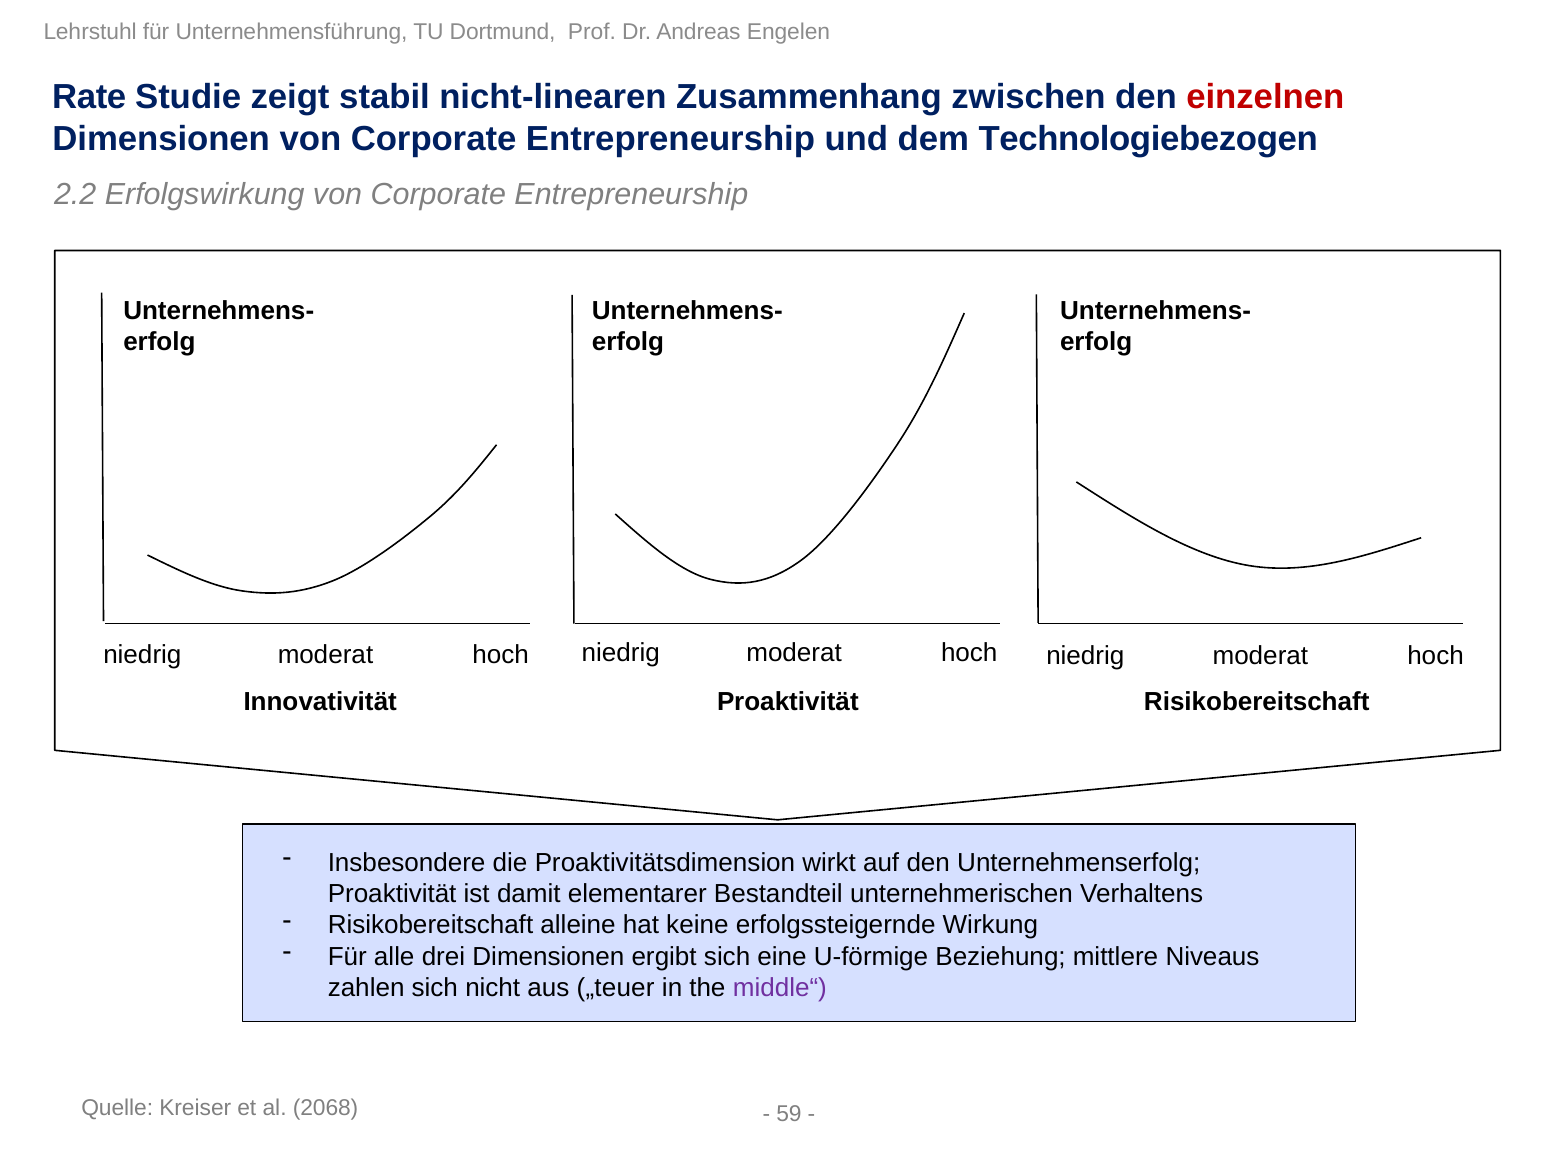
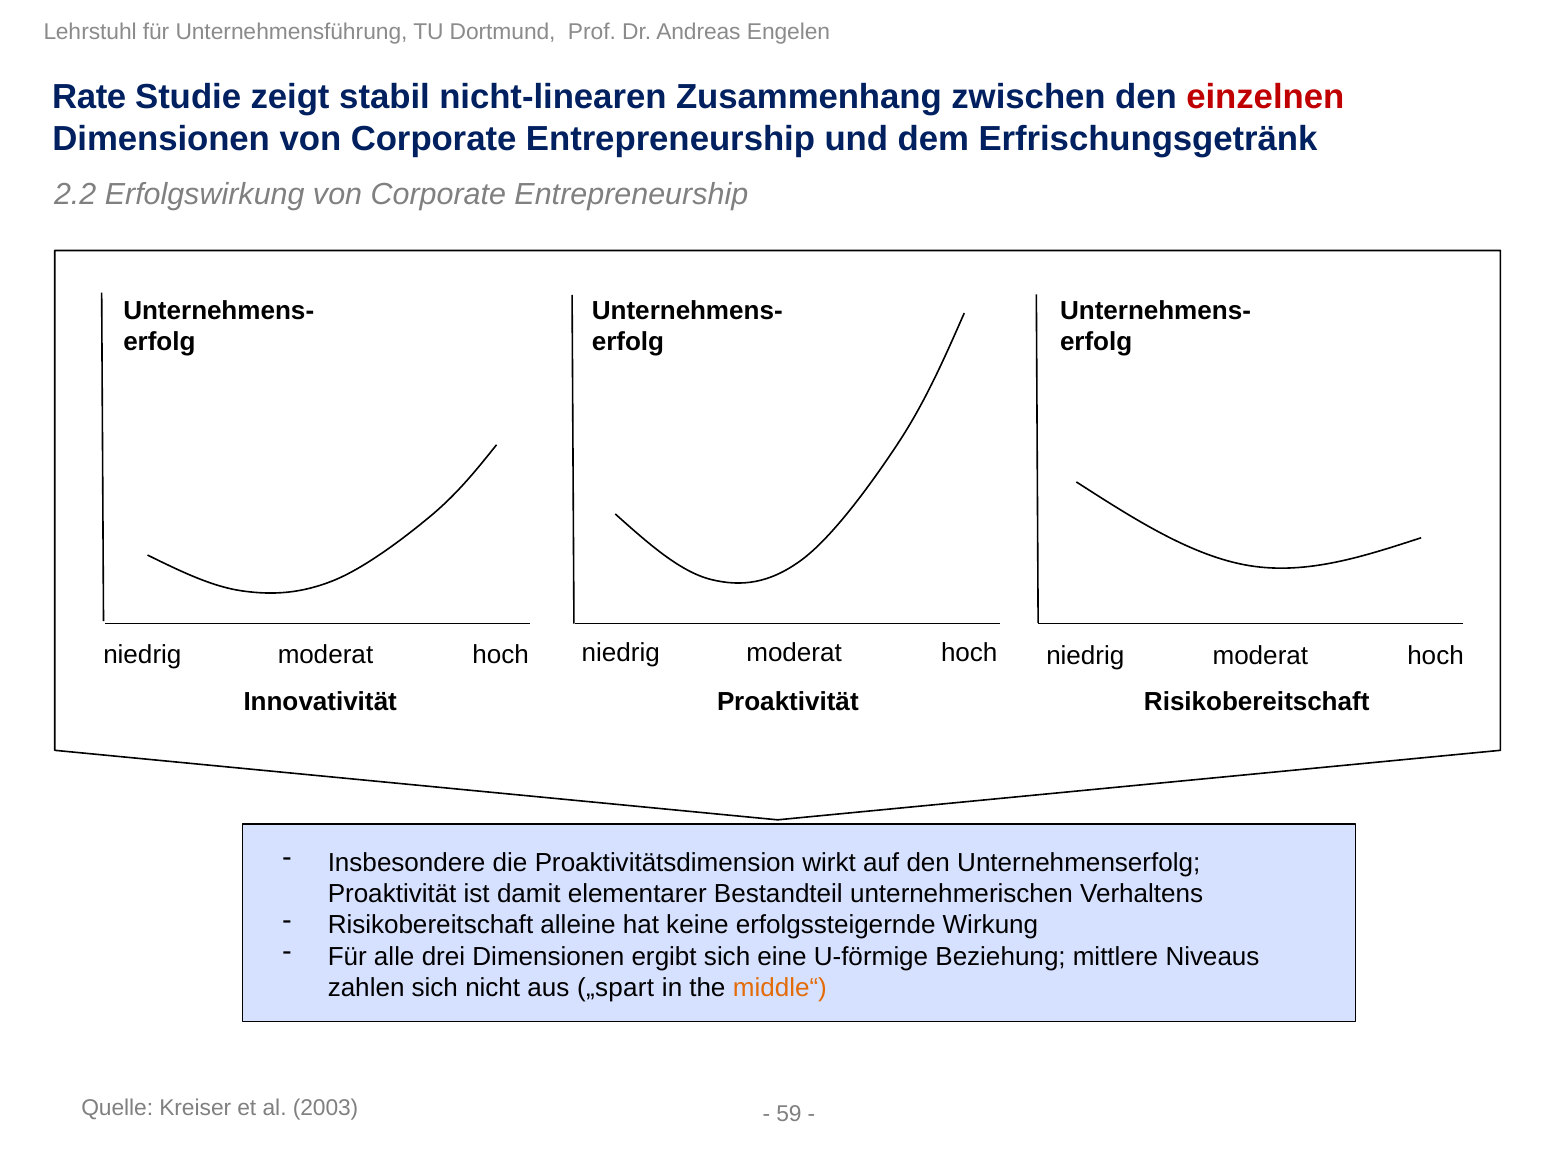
Technologiebezogen: Technologiebezogen -> Erfrischungsgetränk
„teuer: „teuer -> „spart
middle“ colour: purple -> orange
2068: 2068 -> 2003
